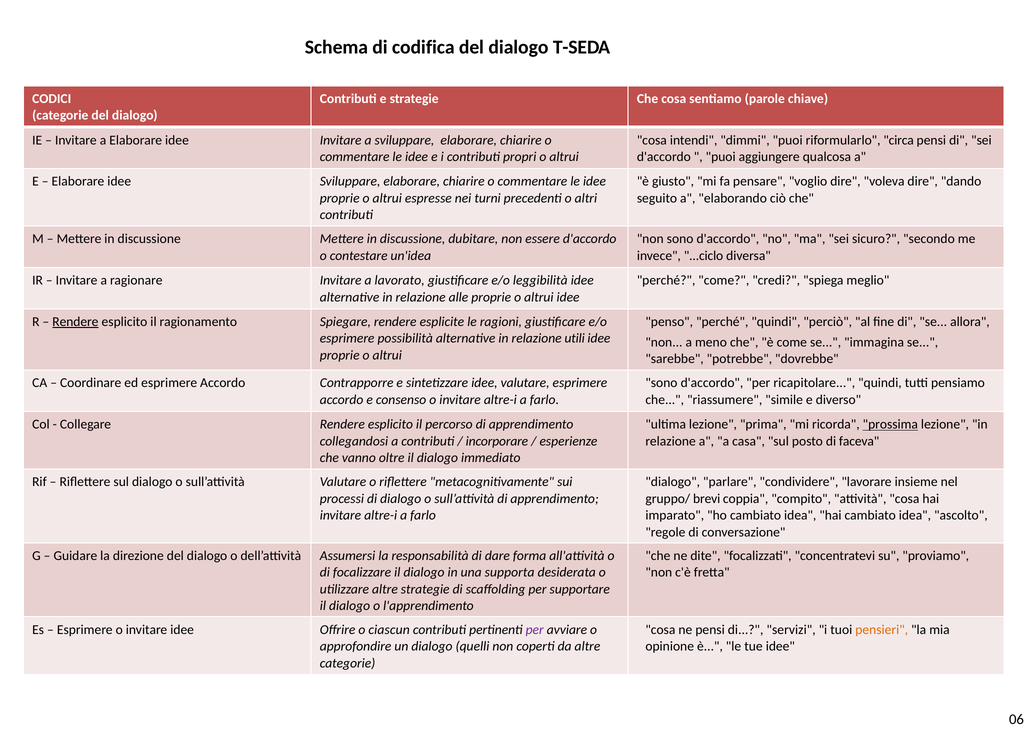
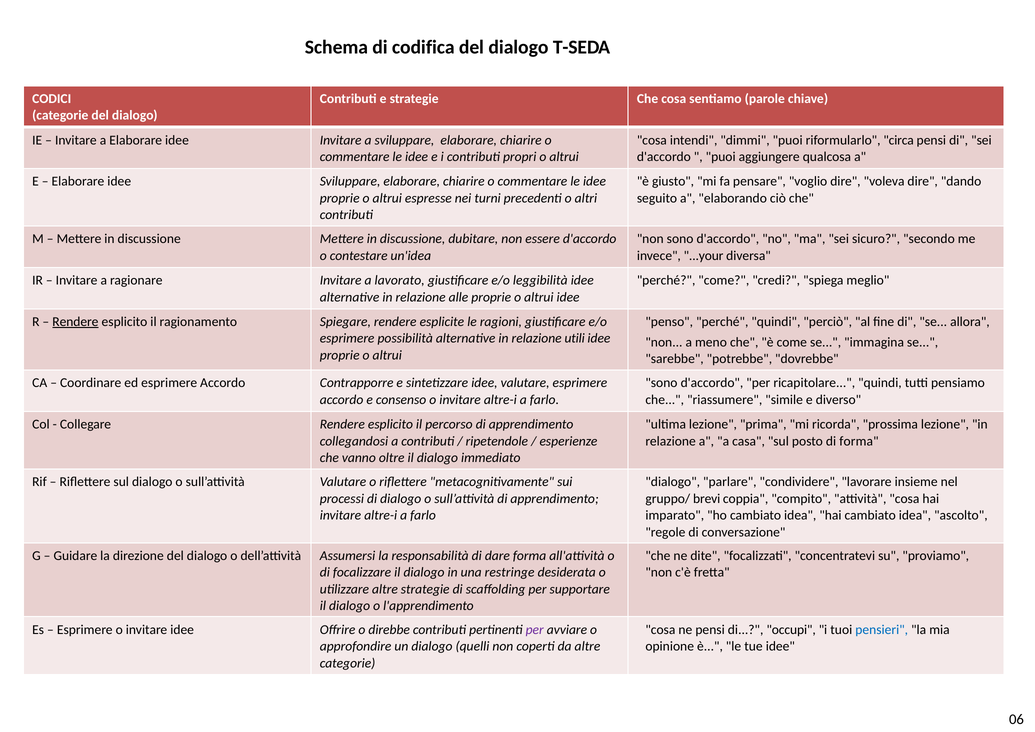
...ciclo: ...ciclo -> ...your
prossima underline: present -> none
incorporare: incorporare -> ripetendole
di faceva: faceva -> forma
supporta: supporta -> restringe
ciascun: ciascun -> direbbe
servizi: servizi -> occupi
pensieri colour: orange -> blue
